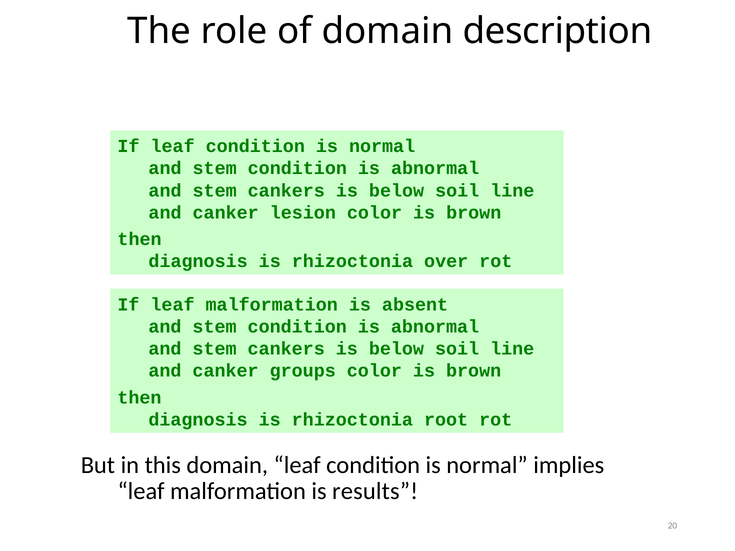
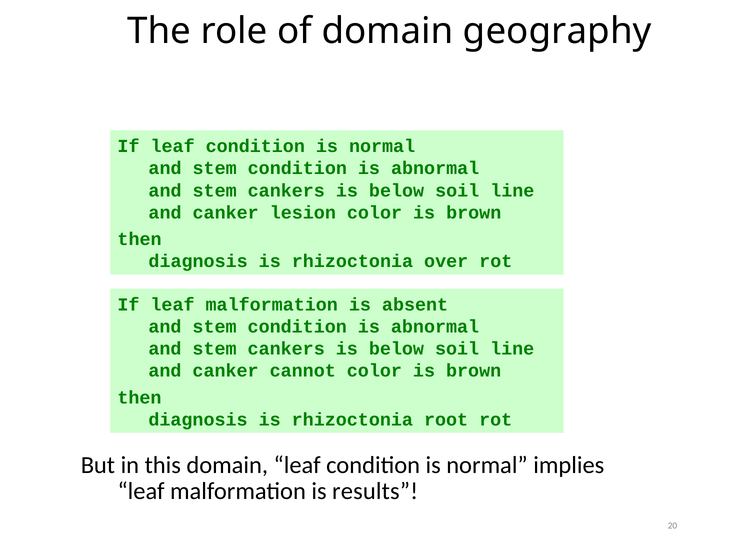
description: description -> geography
groups: groups -> cannot
